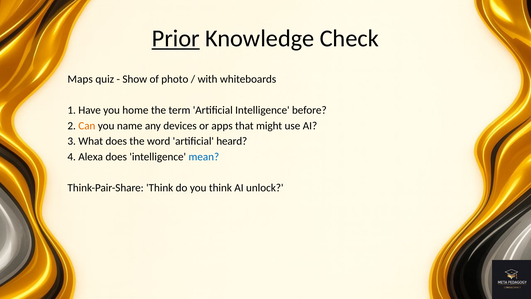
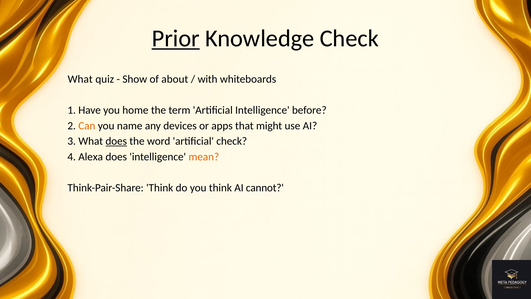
Maps at (80, 79): Maps -> What
photo: photo -> about
does at (116, 141) underline: none -> present
artificial heard: heard -> check
mean colour: blue -> orange
unlock: unlock -> cannot
